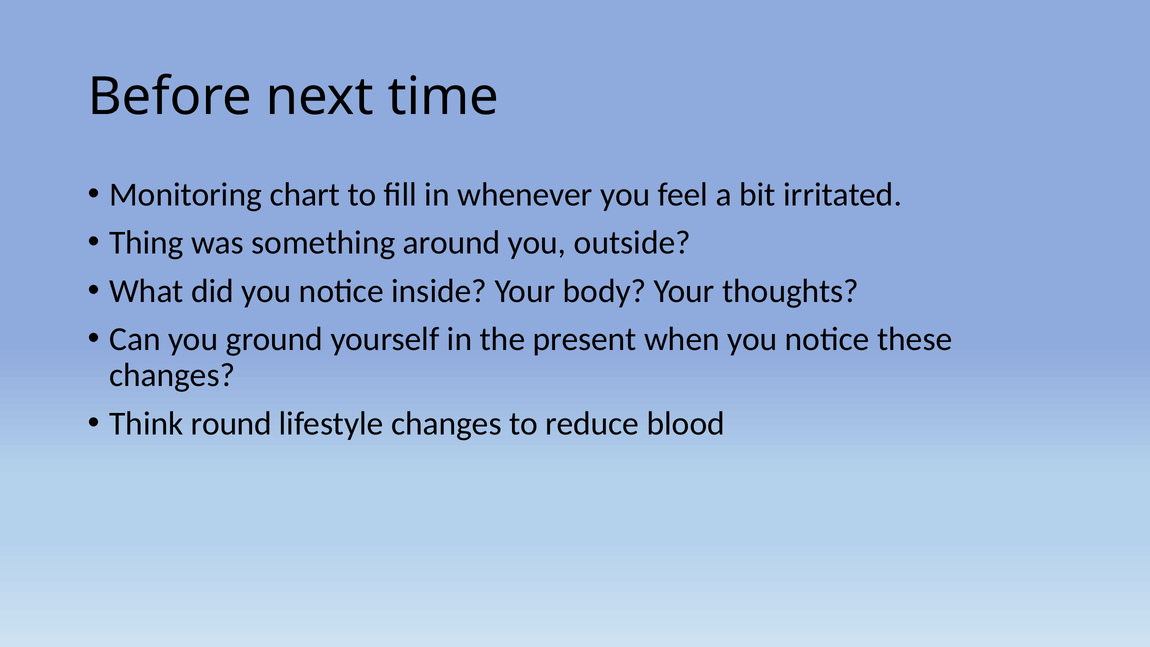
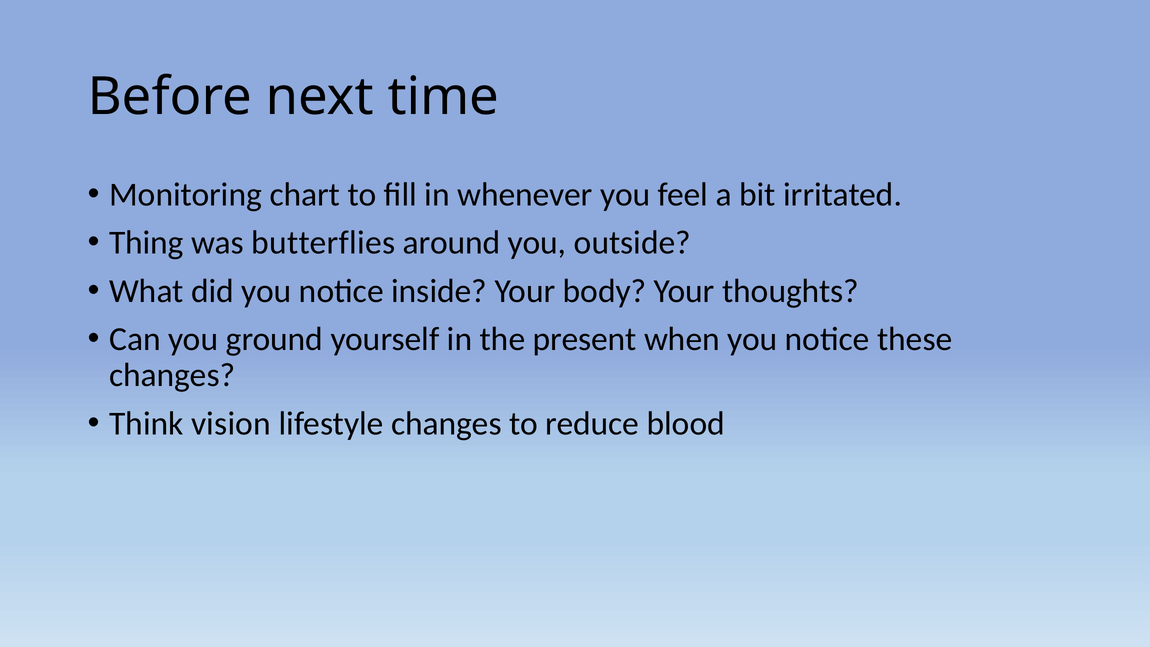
something: something -> butterflies
round: round -> vision
